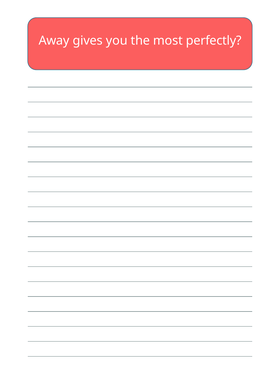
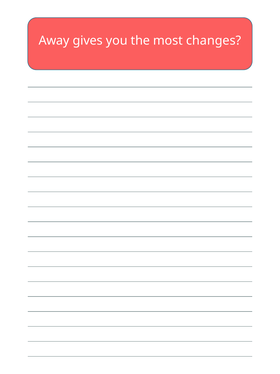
perfectly: perfectly -> changes
